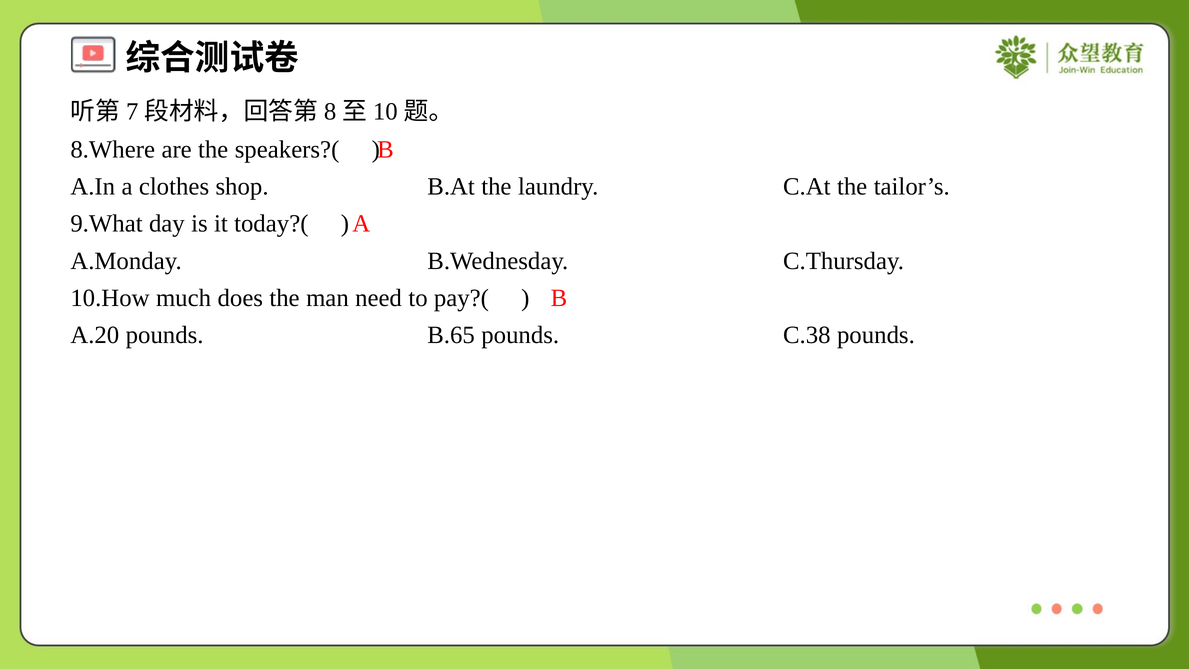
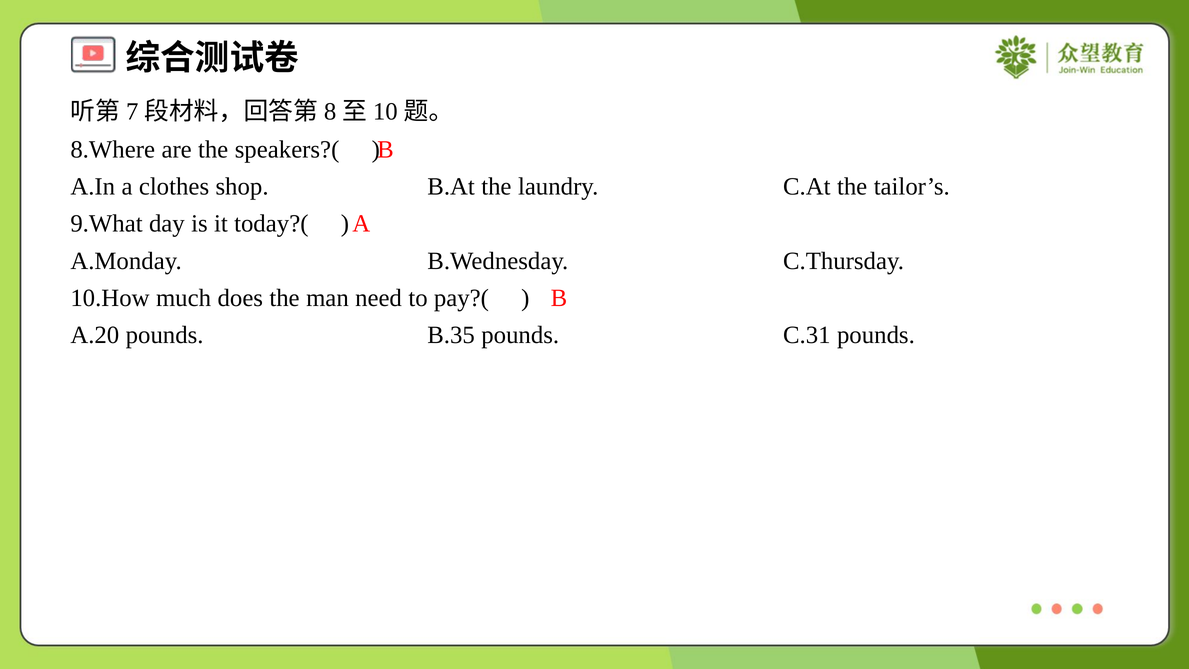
B.65: B.65 -> B.35
C.38: C.38 -> C.31
